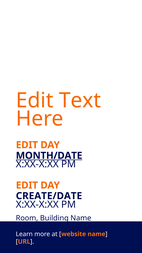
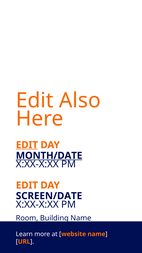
Text: Text -> Also
EDIT at (27, 145) underline: none -> present
CREATE/DATE: CREATE/DATE -> SCREEN/DATE
